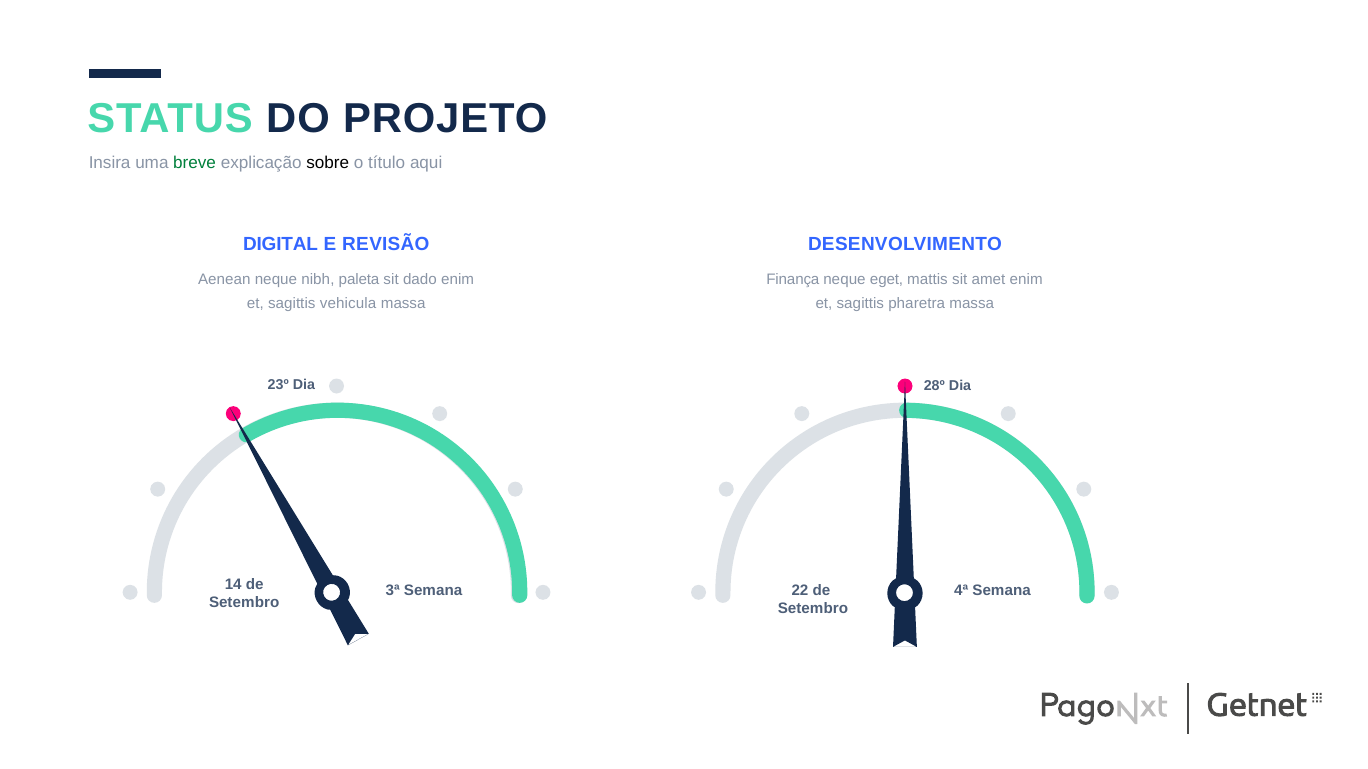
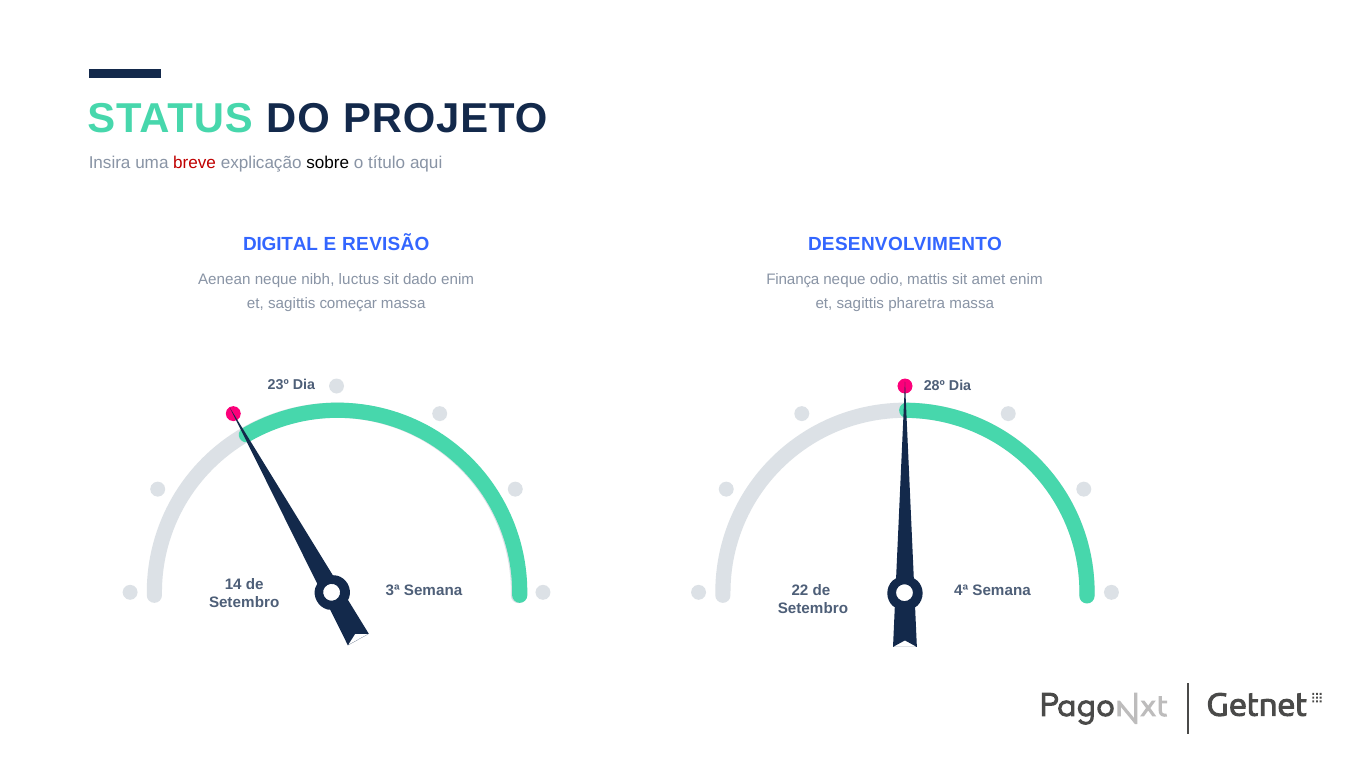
breve colour: green -> red
paleta: paleta -> luctus
eget: eget -> odio
vehicula: vehicula -> começar
